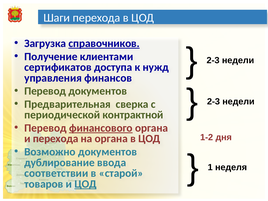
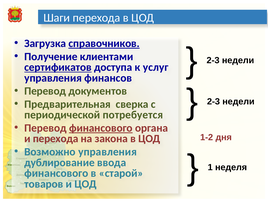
сертификатов underline: none -> present
нужд: нужд -> услуг
контрактной: контрактной -> потребуется
на органа: органа -> закона
Возможно документов: документов -> управления
соответствии at (56, 173): соответствии -> финансового
ЦОД at (85, 184) underline: present -> none
